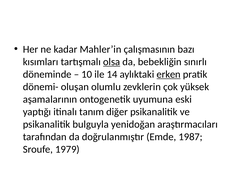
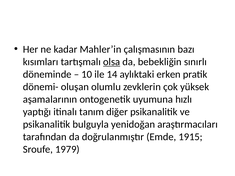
erken underline: present -> none
eski: eski -> hızlı
1987: 1987 -> 1915
